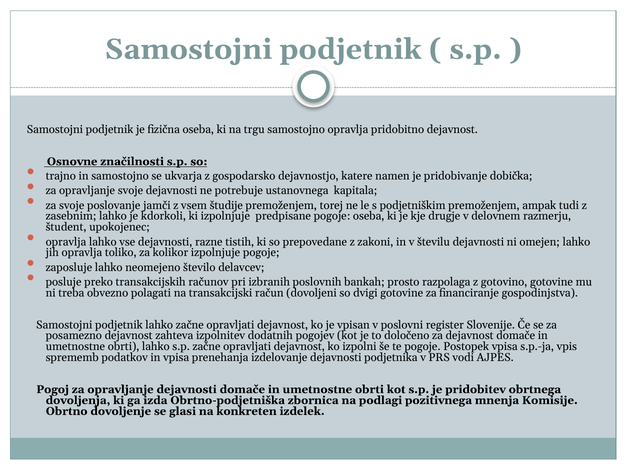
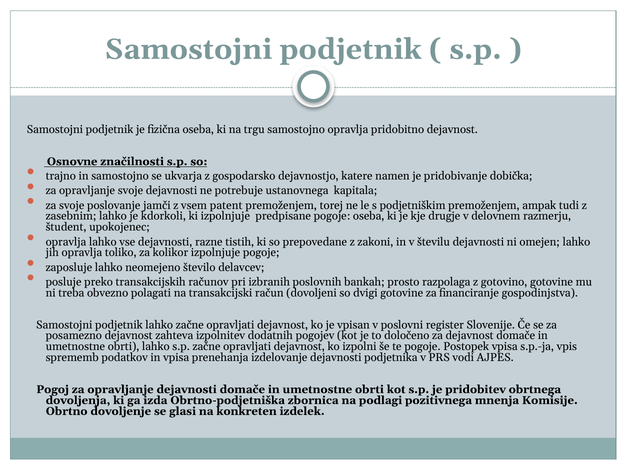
študije: študije -> patent
